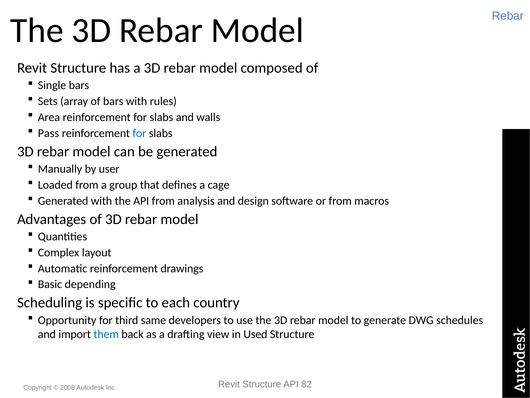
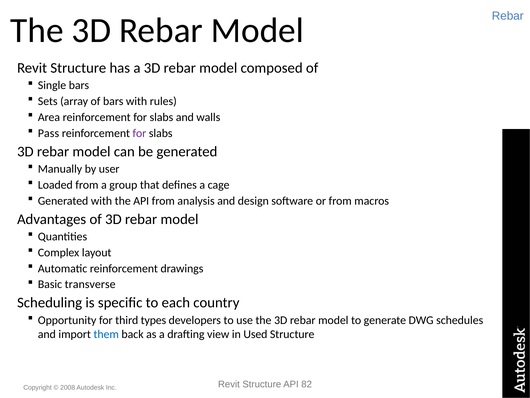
for at (139, 133) colour: blue -> purple
depending: depending -> transverse
same: same -> types
